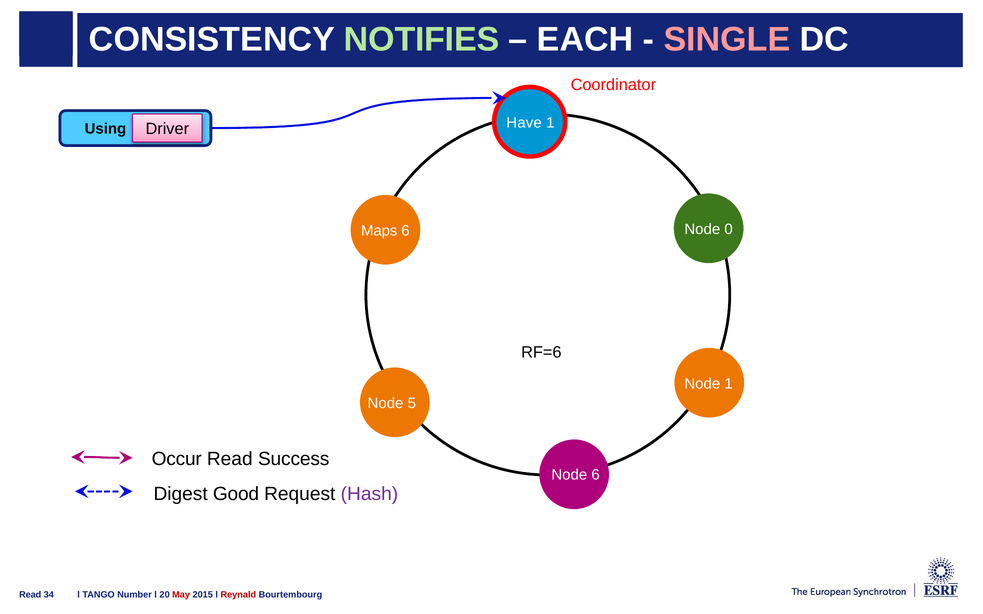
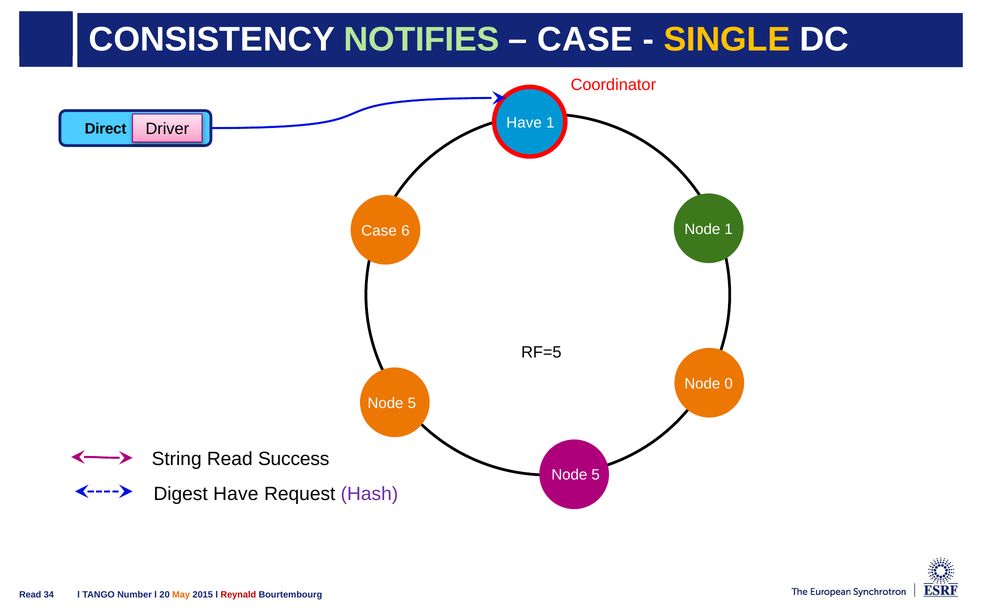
EACH at (585, 39): EACH -> CASE
SINGLE colour: pink -> yellow
Using: Using -> Direct
Node 0: 0 -> 1
Maps at (379, 231): Maps -> Case
RF=6: RF=6 -> RF=5
Node 1: 1 -> 0
Occur: Occur -> String
6 at (596, 475): 6 -> 5
Digest Good: Good -> Have
May colour: red -> orange
